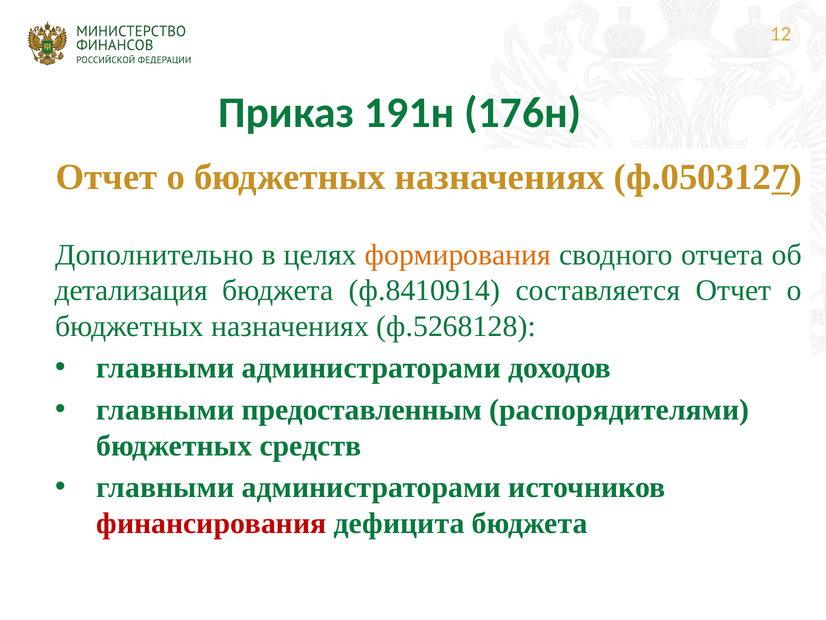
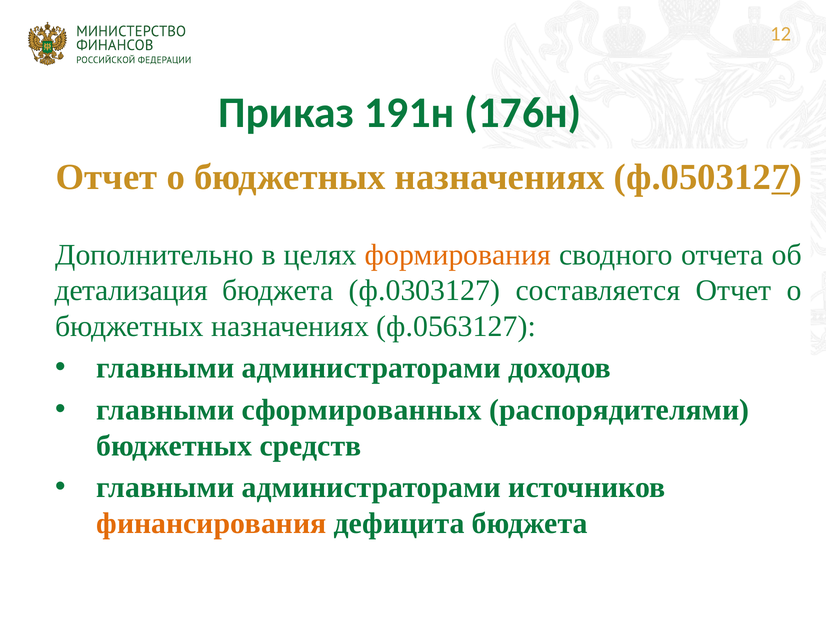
ф.8410914: ф.8410914 -> ф.0303127
ф.5268128: ф.5268128 -> ф.0563127
предоставленным: предоставленным -> сформированных
финансирования colour: red -> orange
